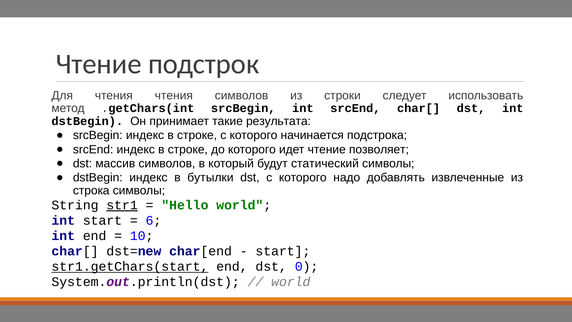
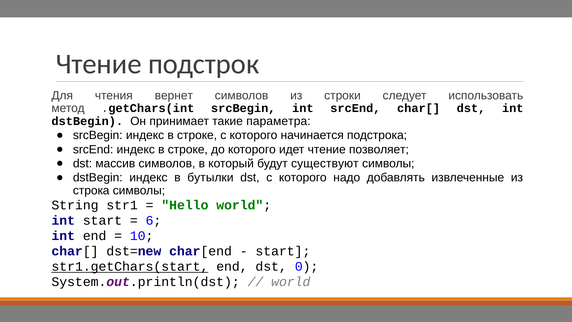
чтения чтения: чтения -> вернет
результата: результата -> параметра
статический: статический -> существуют
str1 underline: present -> none
